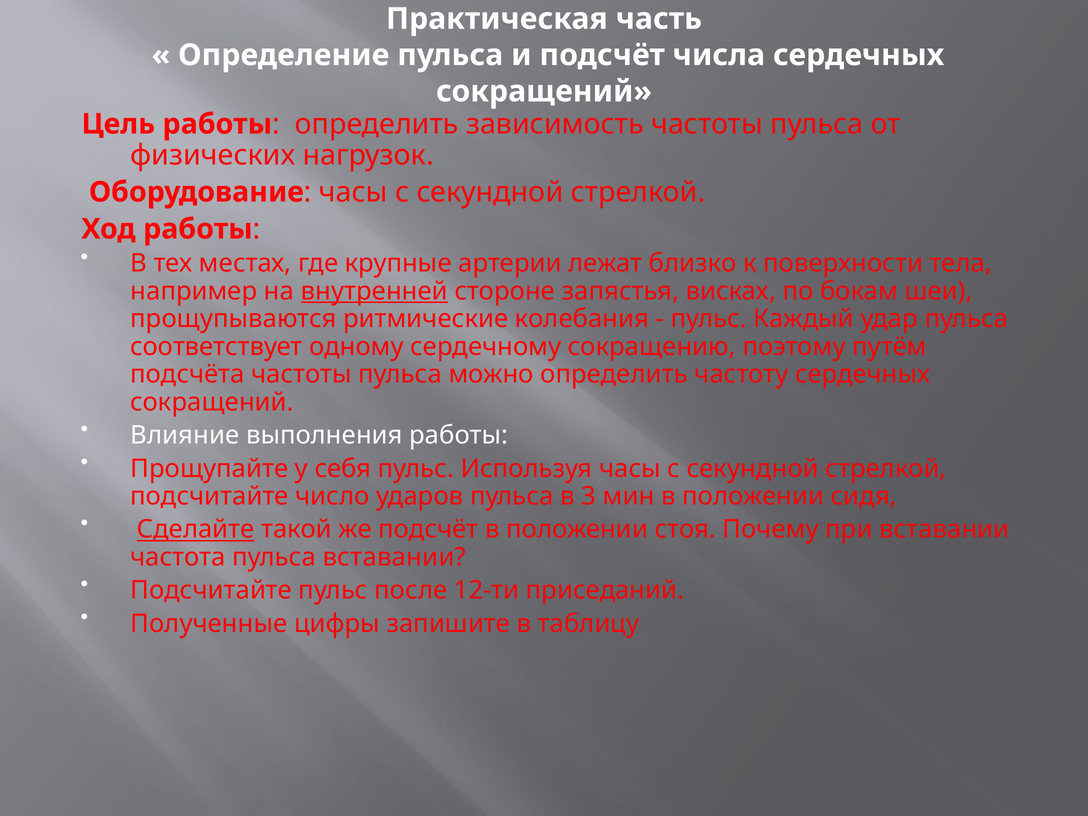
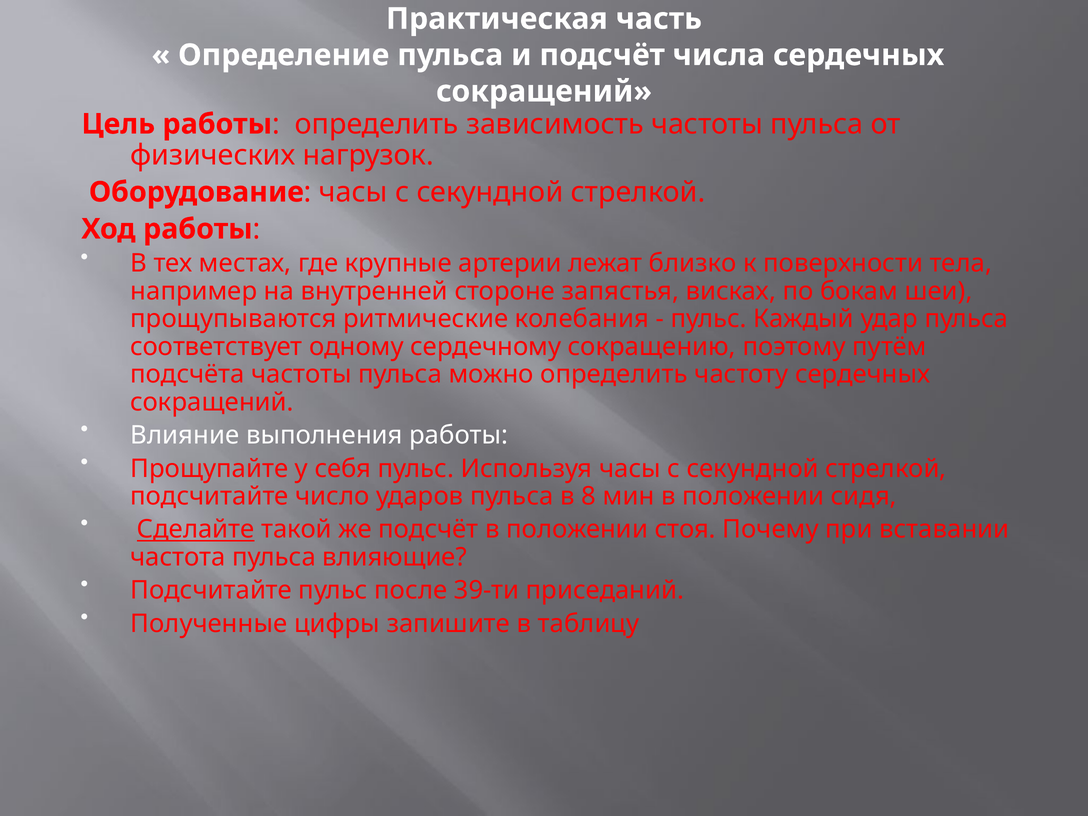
внутренней underline: present -> none
3: 3 -> 8
пульса вставании: вставании -> влияющие
12-ти: 12-ти -> 39-ти
